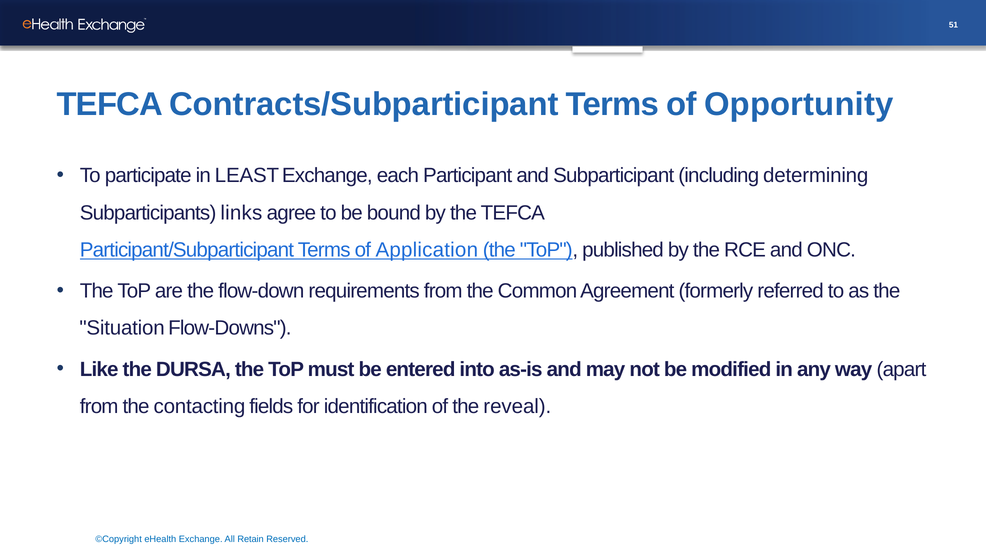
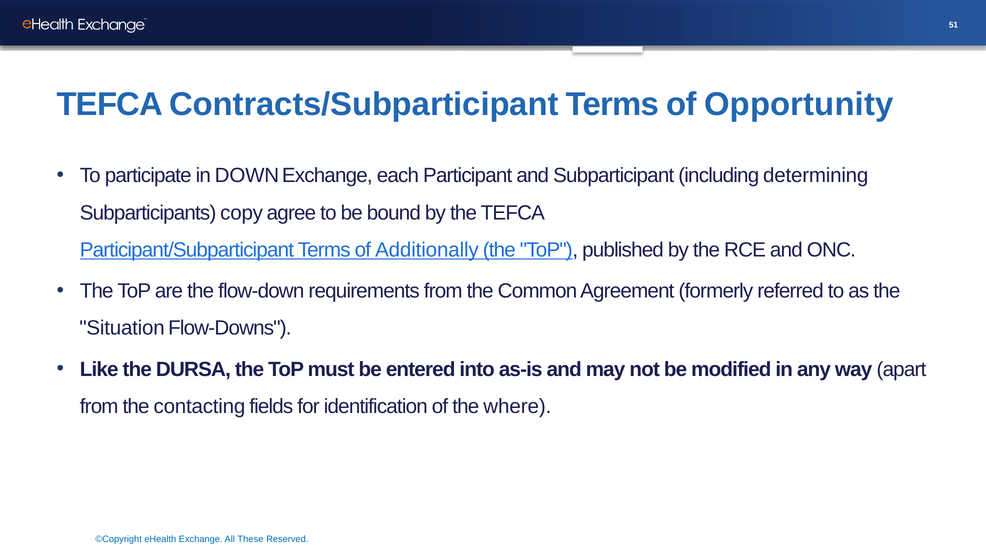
LEAST: LEAST -> DOWN
links: links -> copy
Application: Application -> Additionally
reveal: reveal -> where
Retain: Retain -> These
